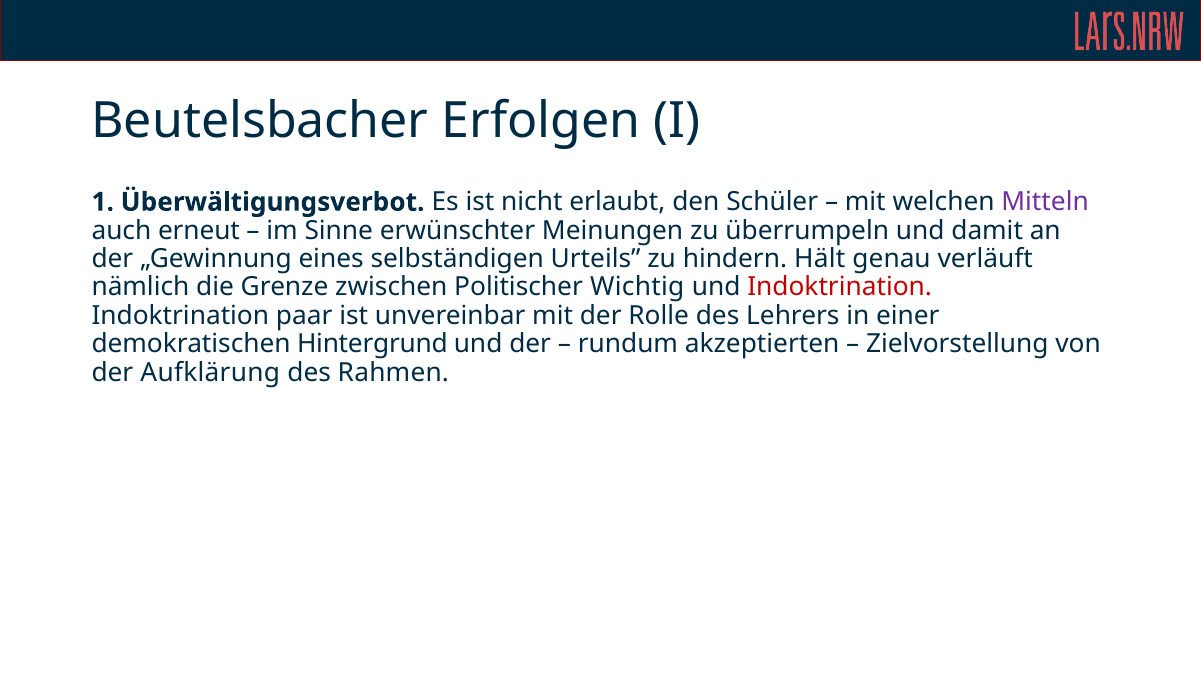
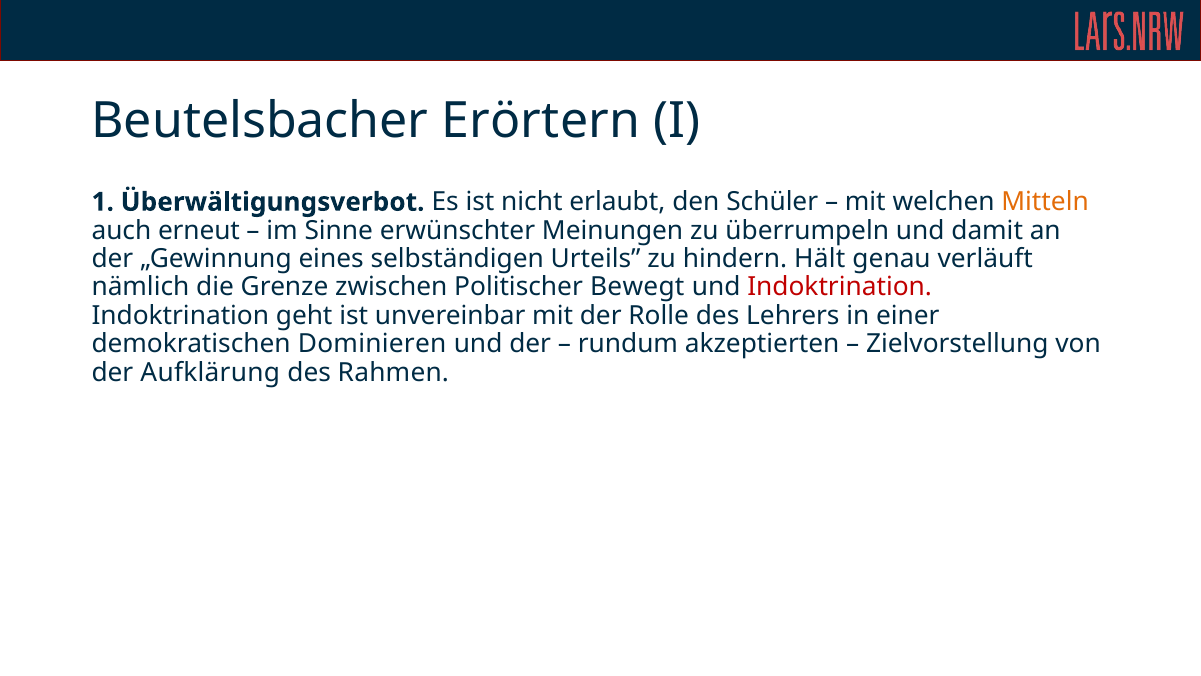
Erfolgen: Erfolgen -> Erörtern
Mitteln colour: purple -> orange
Wichtig: Wichtig -> Bewegt
paar: paar -> geht
Hintergrund: Hintergrund -> Dominieren
